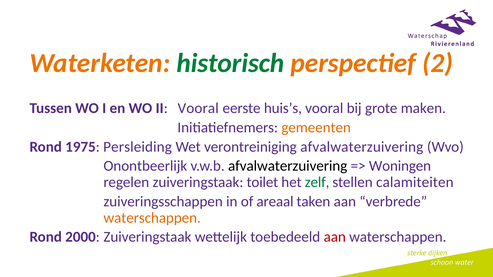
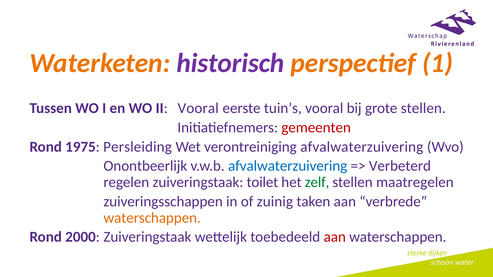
historisch colour: green -> purple
2: 2 -> 1
huis’s: huis’s -> tuin’s
grote maken: maken -> stellen
gemeenten colour: orange -> red
afvalwaterzuivering at (288, 166) colour: black -> blue
Woningen: Woningen -> Verbeterd
calamiteiten: calamiteiten -> maatregelen
areaal: areaal -> zuinig
